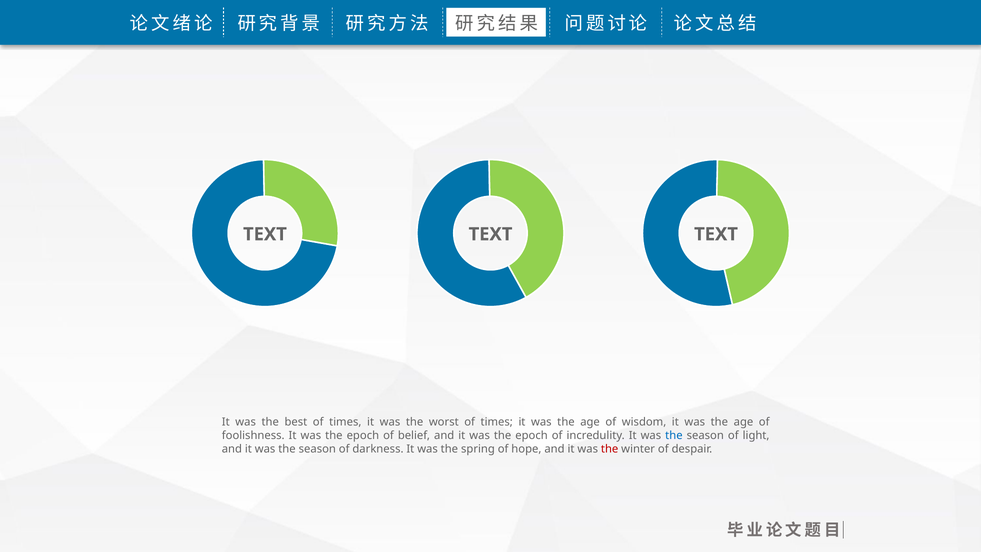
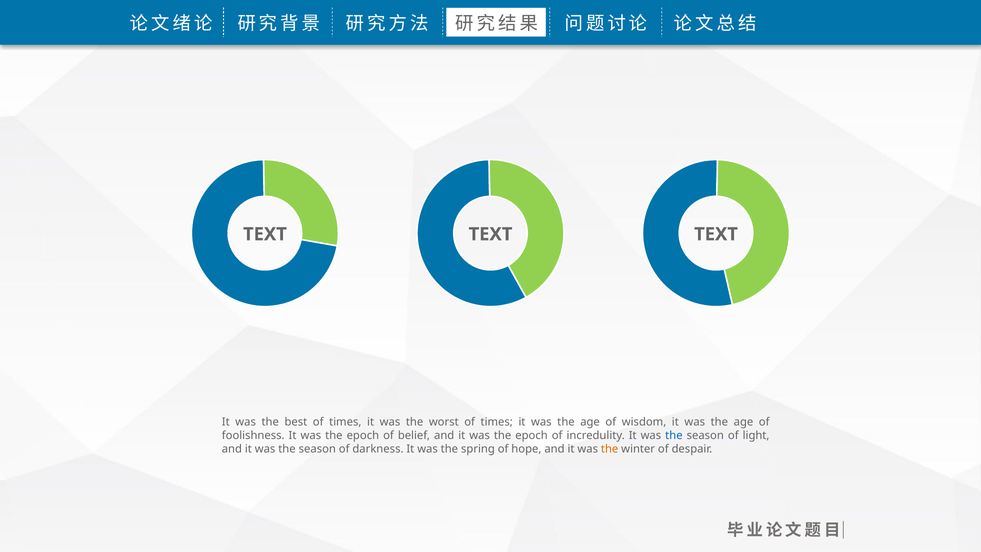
the at (610, 449) colour: red -> orange
